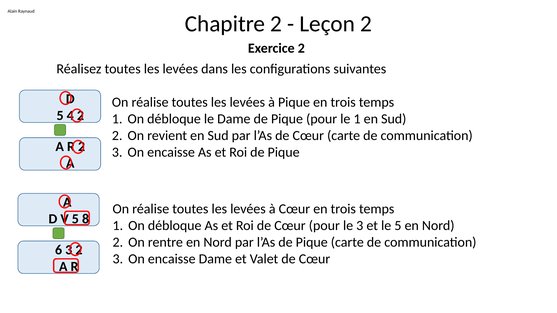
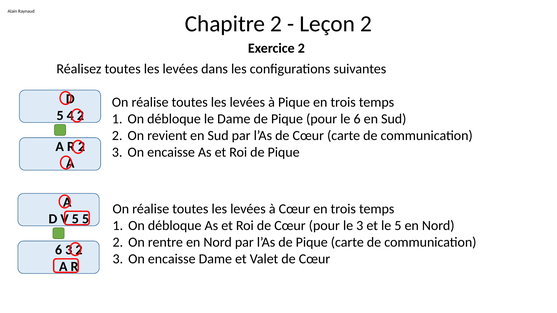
le 1: 1 -> 6
5 8: 8 -> 5
